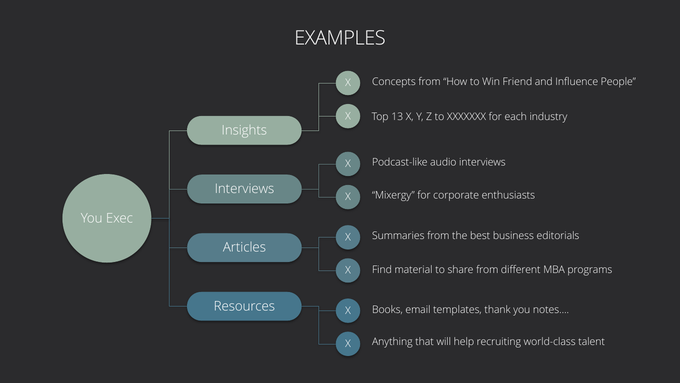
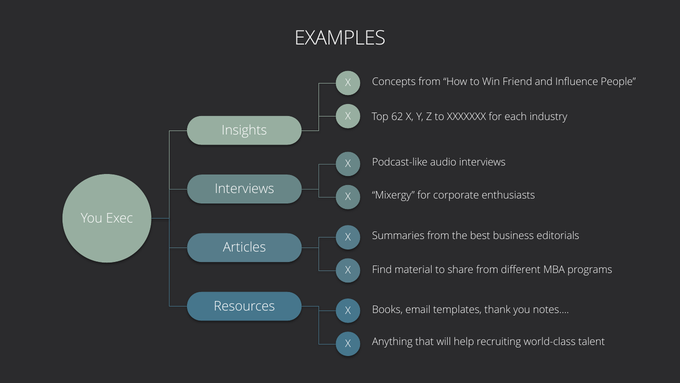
13: 13 -> 62
